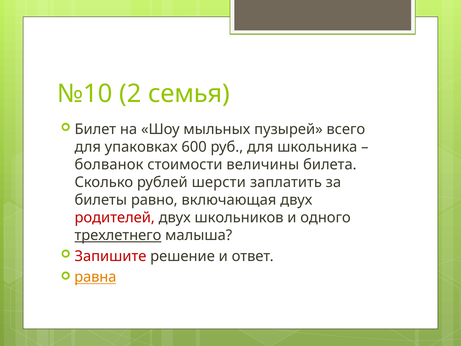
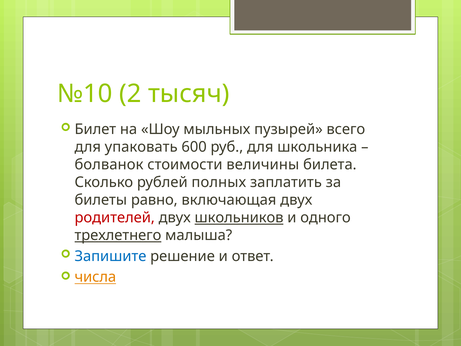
семья: семья -> тысяч
упаковках: упаковках -> упаковать
шерсти: шерсти -> полных
школьников underline: none -> present
Запишите colour: red -> blue
равна: равна -> числа
